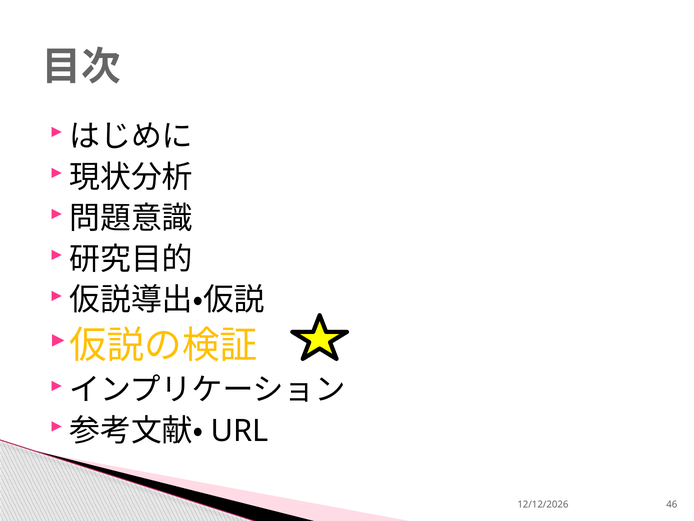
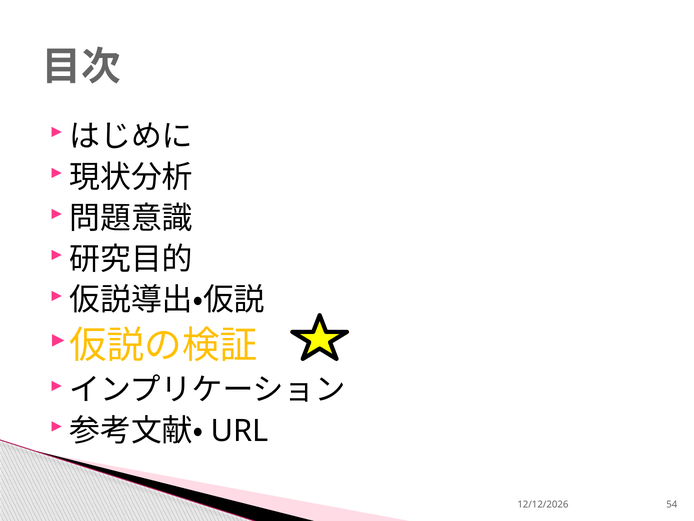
46: 46 -> 54
